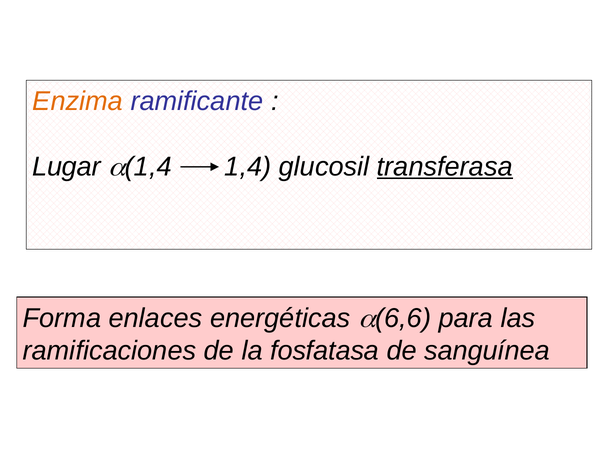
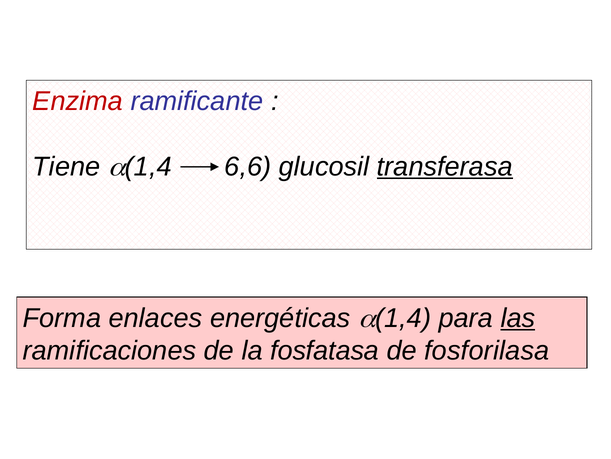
Enzima colour: orange -> red
Lugar: Lugar -> Tiene
1,4 at (248, 166): 1,4 -> 6,6
6,6 at (403, 318): 6,6 -> 1,4
las underline: none -> present
sanguínea: sanguínea -> fosforilasa
